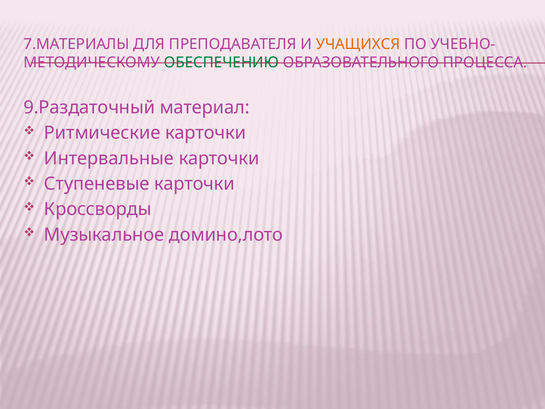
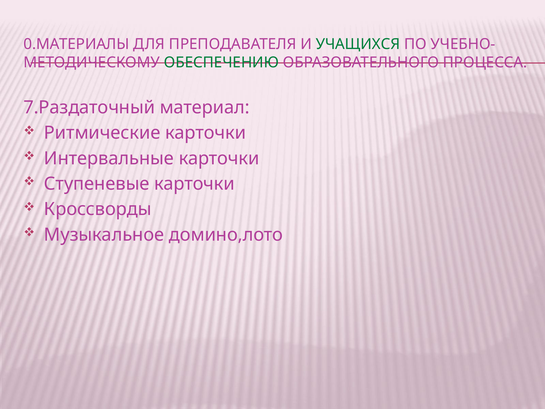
7.МАТЕРИАЛЫ: 7.МАТЕРИАЛЫ -> 0.МАТЕРИАЛЫ
УЧАЩИХСЯ colour: orange -> green
9.Раздаточный: 9.Раздаточный -> 7.Раздаточный
